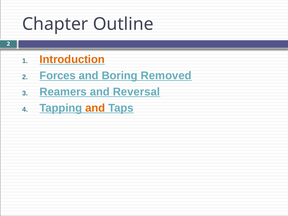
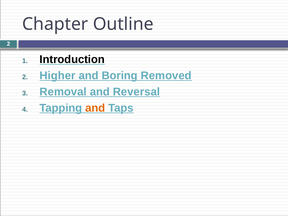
Introduction colour: orange -> black
Forces: Forces -> Higher
Reamers: Reamers -> Removal
